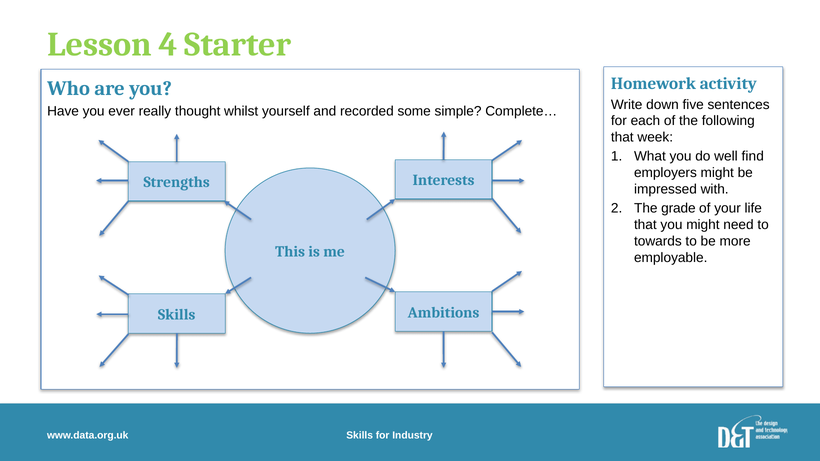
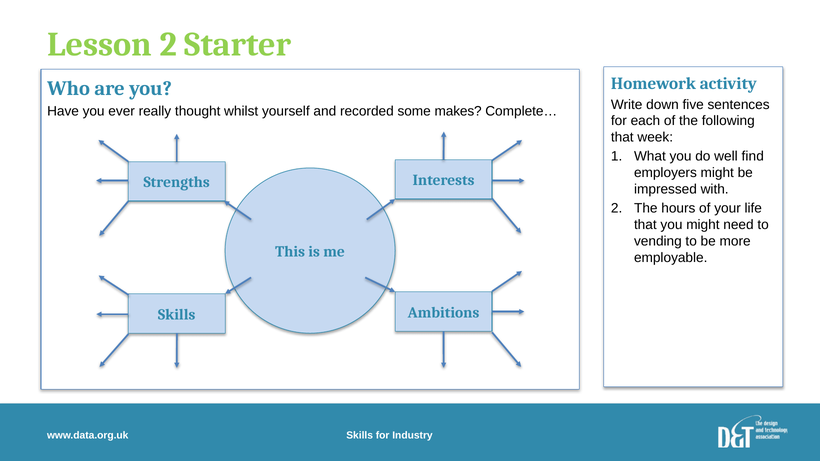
Lesson 4: 4 -> 2
simple: simple -> makes
grade: grade -> hours
towards: towards -> vending
